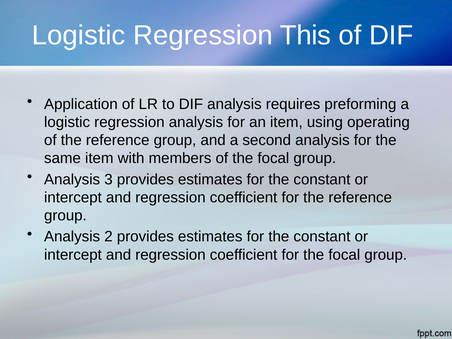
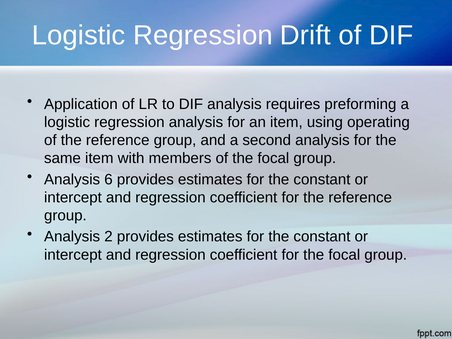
This: This -> Drift
3: 3 -> 6
